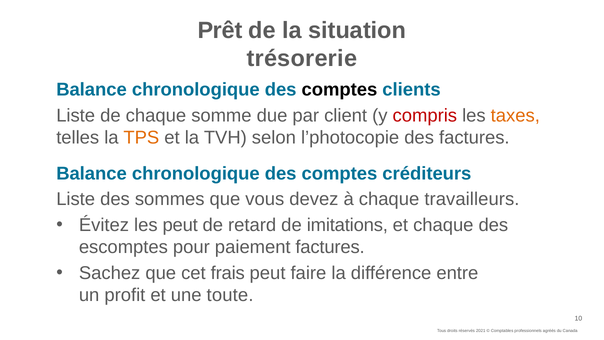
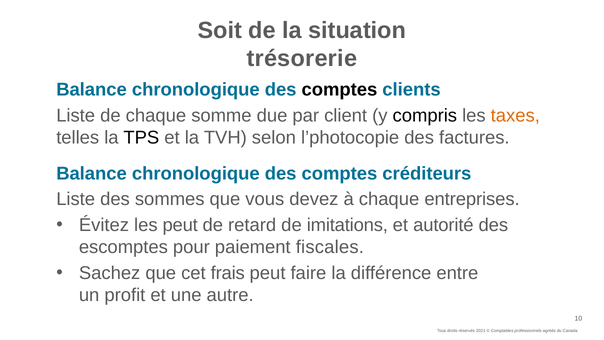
Prêt: Prêt -> Soit
compris colour: red -> black
TPS colour: orange -> black
travailleurs: travailleurs -> entreprises
et chaque: chaque -> autorité
paiement factures: factures -> fiscales
toute: toute -> autre
